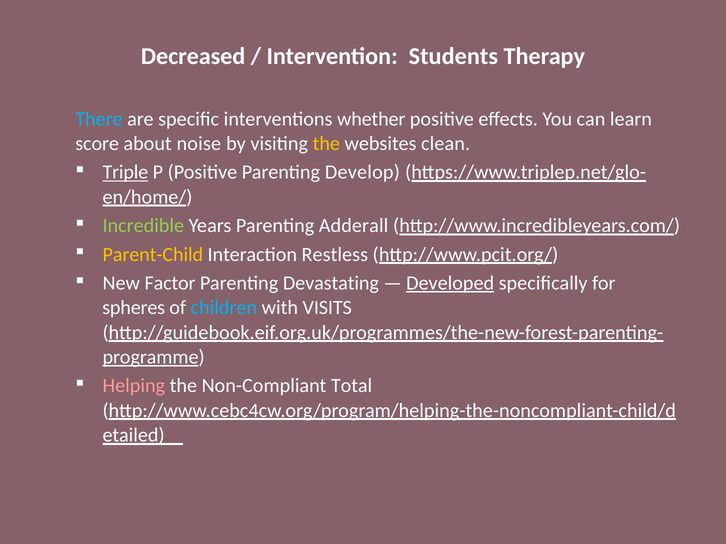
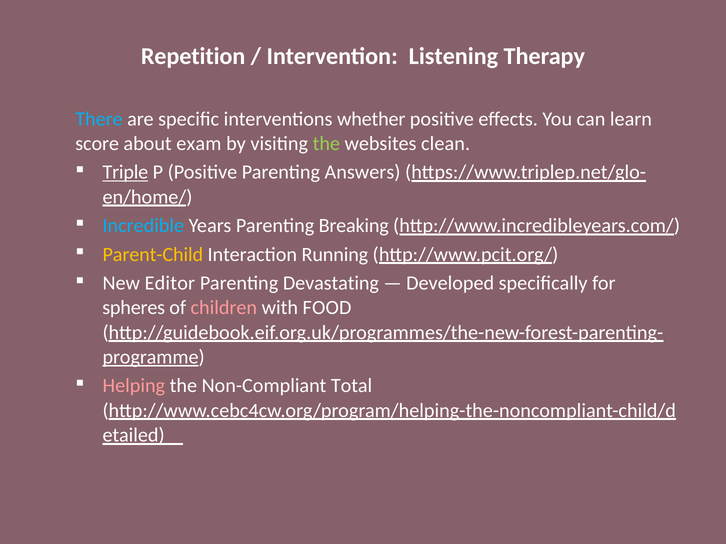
Decreased: Decreased -> Repetition
Students: Students -> Listening
noise: noise -> exam
the at (326, 144) colour: yellow -> light green
Develop: Develop -> Answers
Incredible colour: light green -> light blue
Adderall: Adderall -> Breaking
Restless: Restless -> Running
Factor: Factor -> Editor
Developed underline: present -> none
children colour: light blue -> pink
VISITS: VISITS -> FOOD
